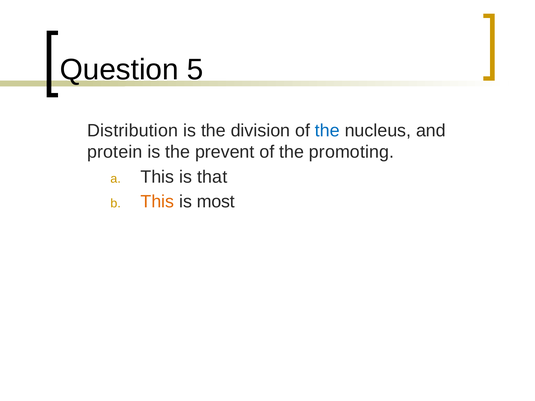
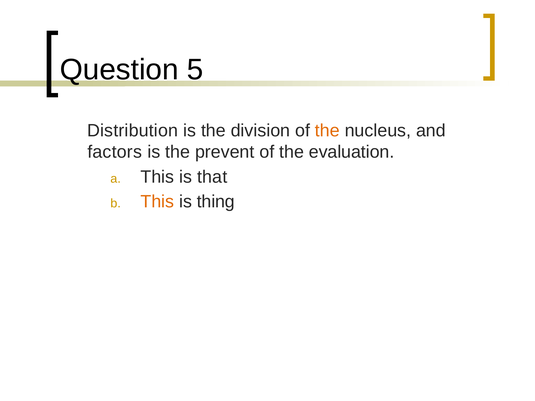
the at (327, 131) colour: blue -> orange
protein: protein -> factors
promoting: promoting -> evaluation
most: most -> thing
